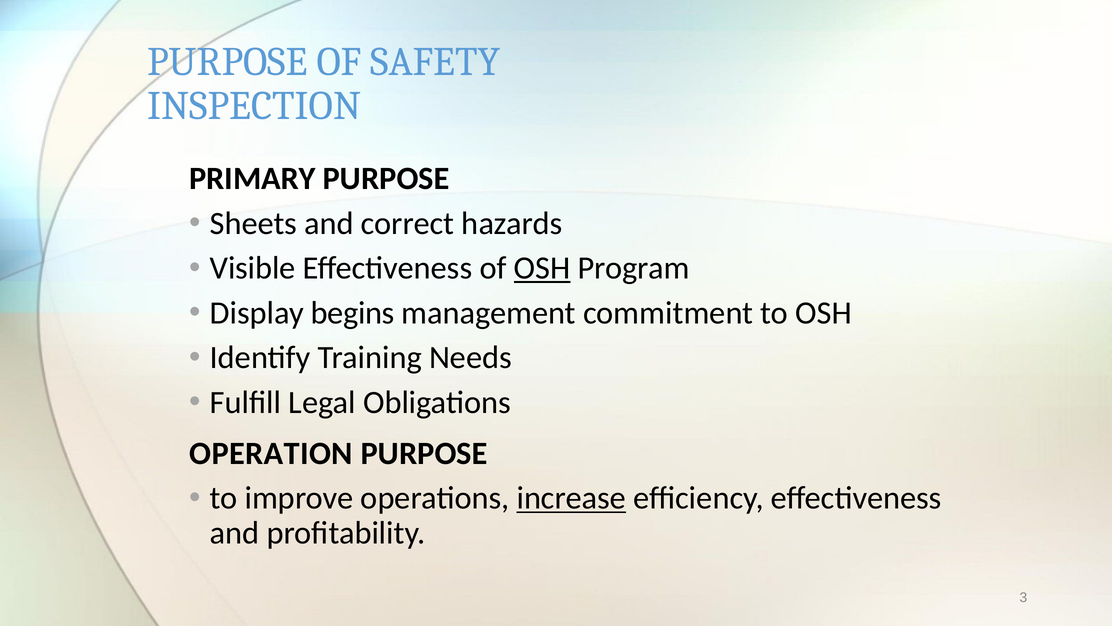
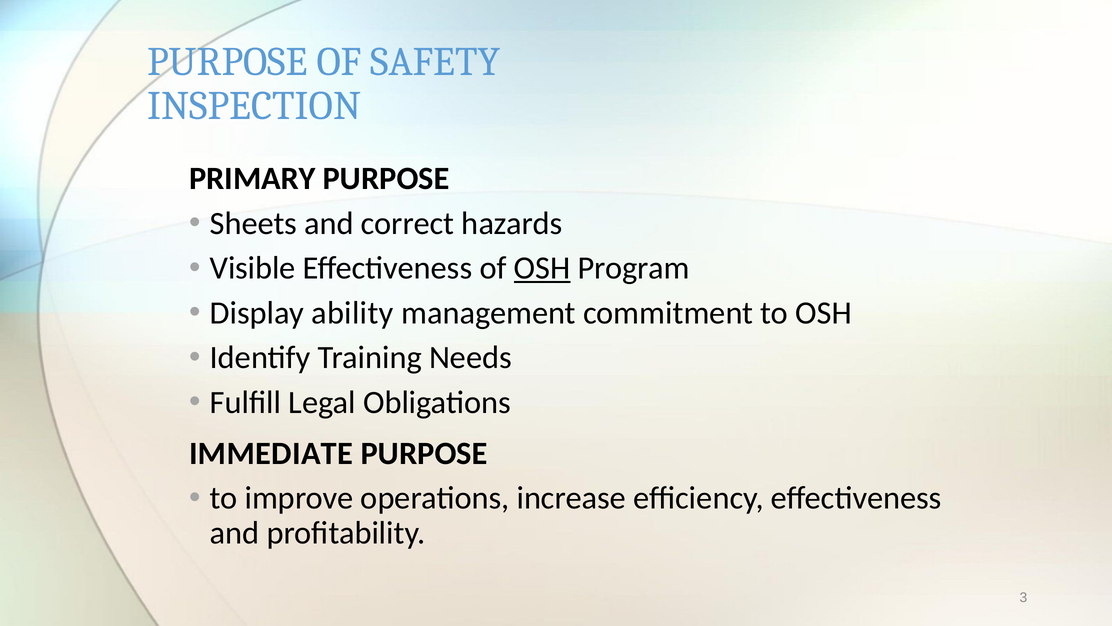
begins: begins -> ability
OPERATION: OPERATION -> IMMEDIATE
increase underline: present -> none
